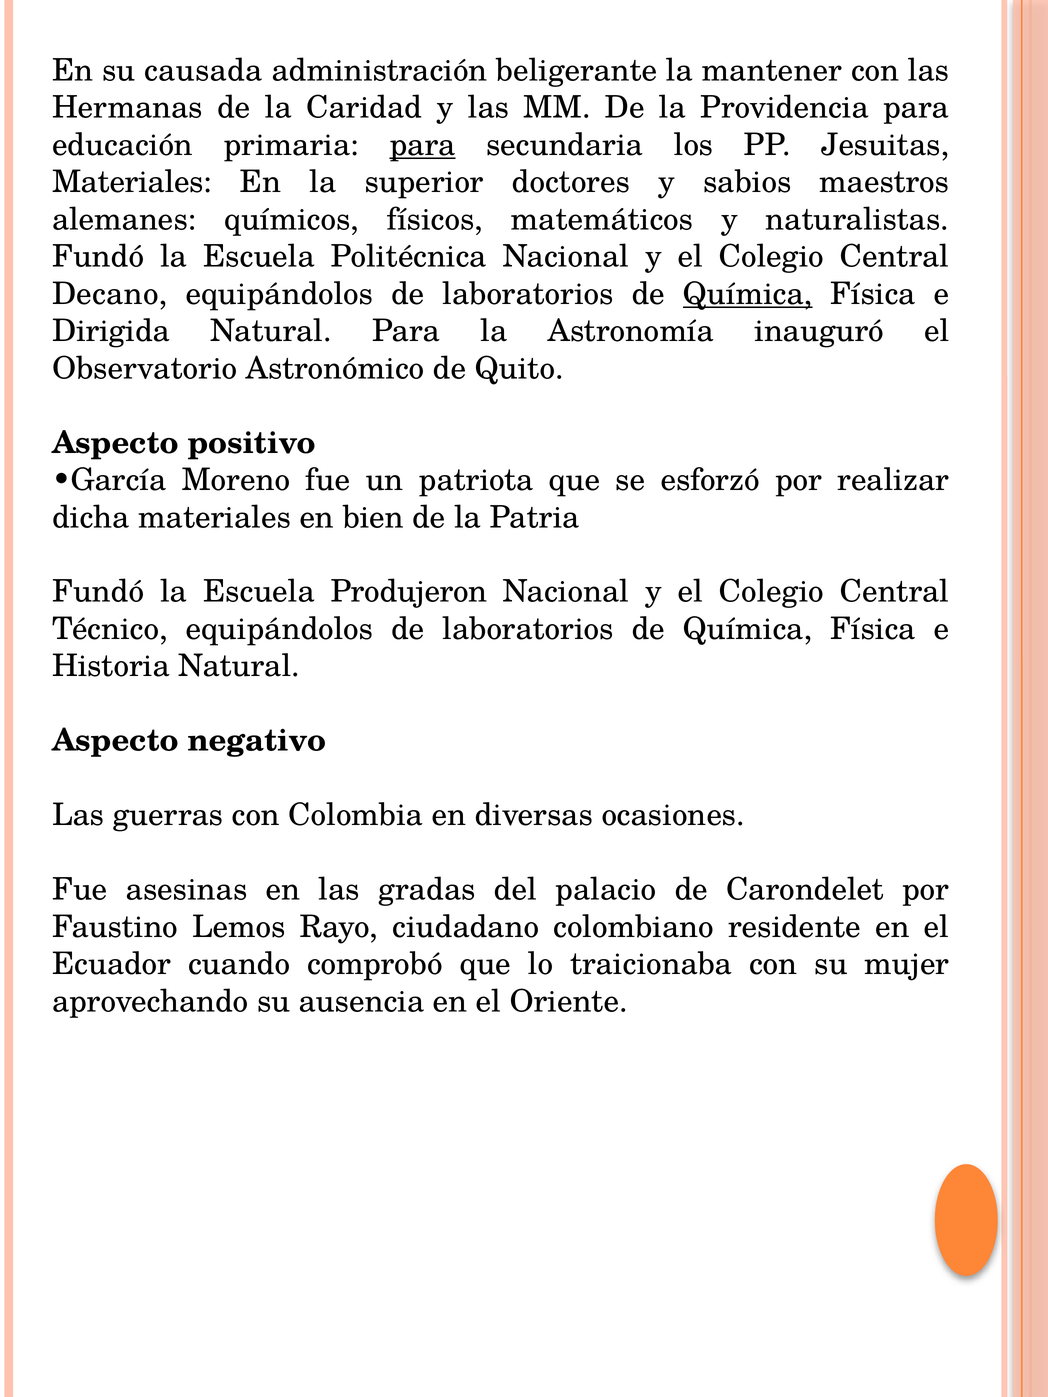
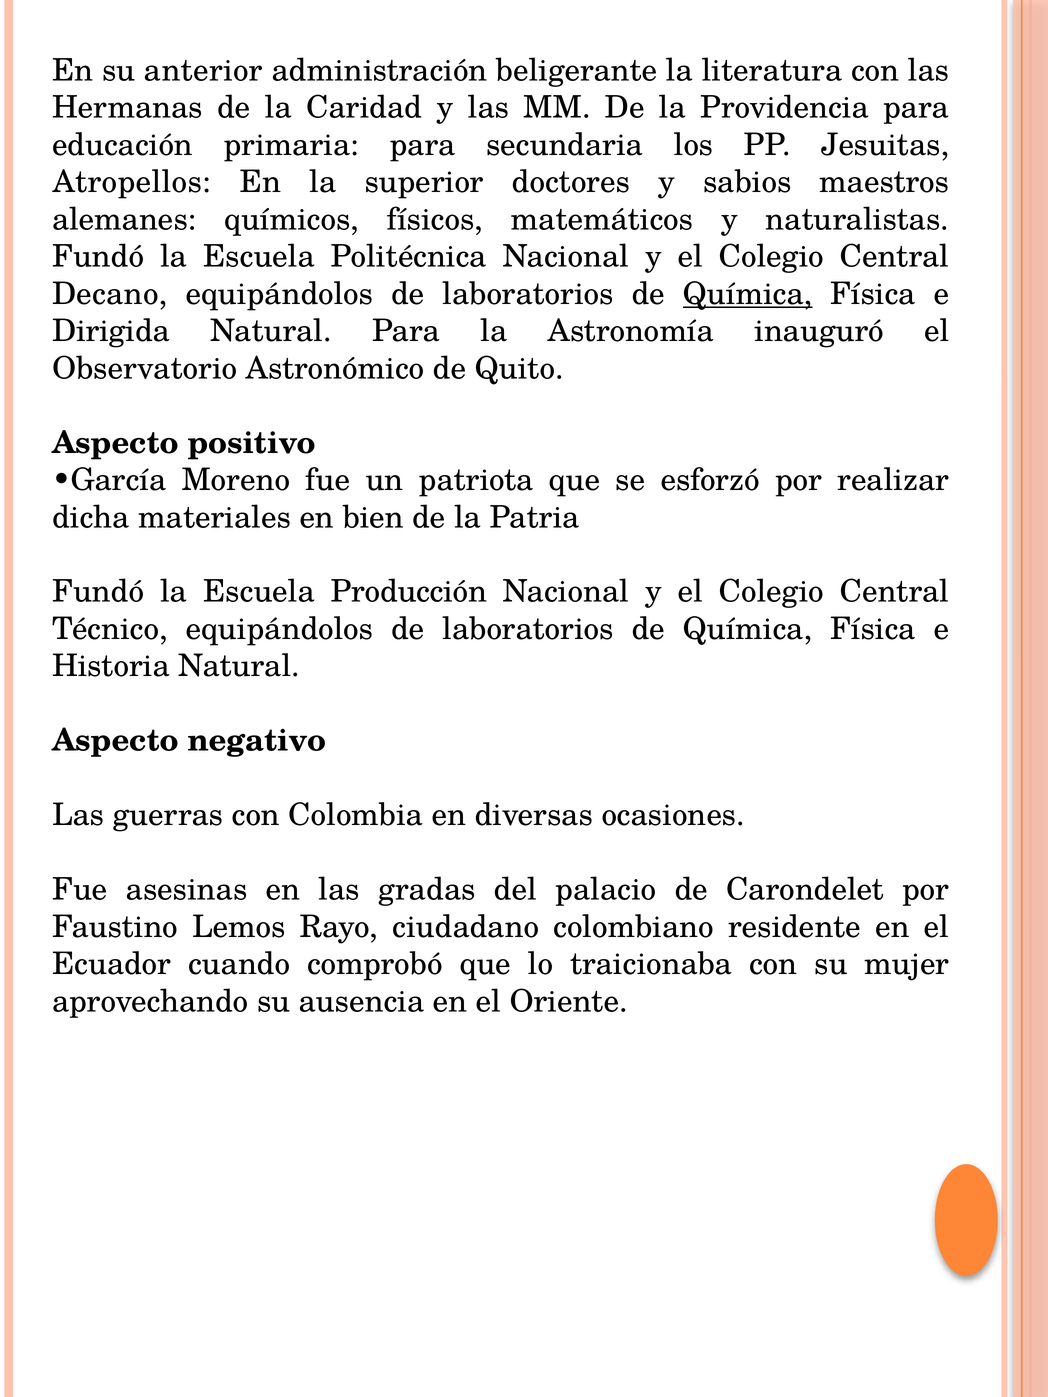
causada: causada -> anterior
mantener: mantener -> literatura
para at (423, 145) underline: present -> none
Materiales at (132, 182): Materiales -> Atropellos
Produjeron: Produjeron -> Producción
